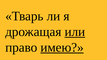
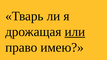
имею underline: present -> none
